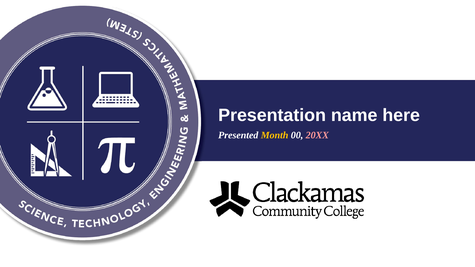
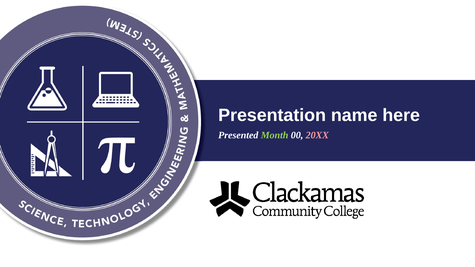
Month colour: yellow -> light green
